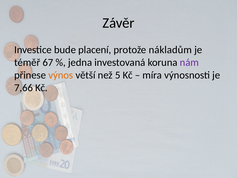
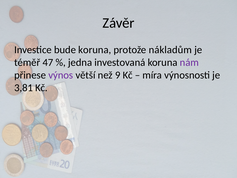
bude placení: placení -> koruna
67: 67 -> 47
výnos colour: orange -> purple
5: 5 -> 9
7,66: 7,66 -> 3,81
